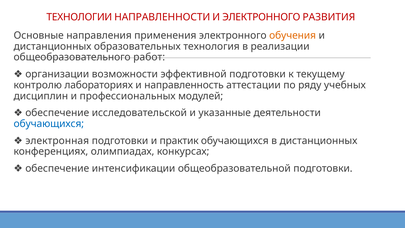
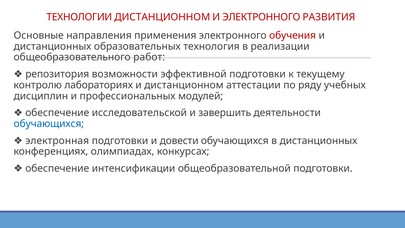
ТЕХНОЛОГИИ НАПРАВЛЕННОСТИ: НАПРАВЛЕННОСТИ -> ДИСТАНЦИОННОМ
обучения colour: orange -> red
организации: организации -> репозитория
и направленность: направленность -> дистанционном
указанные: указанные -> завершить
практик: практик -> довести
